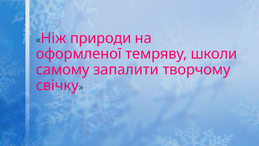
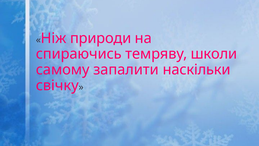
оформленої: оформленої -> спираючись
творчому: творчому -> наскільки
